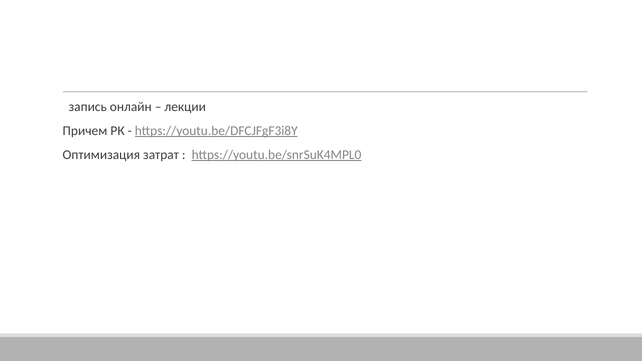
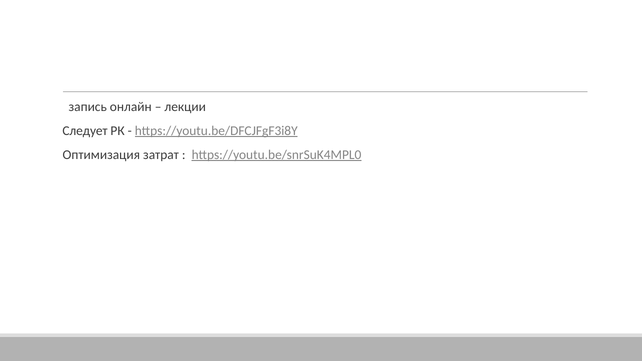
Причем: Причем -> Следует
